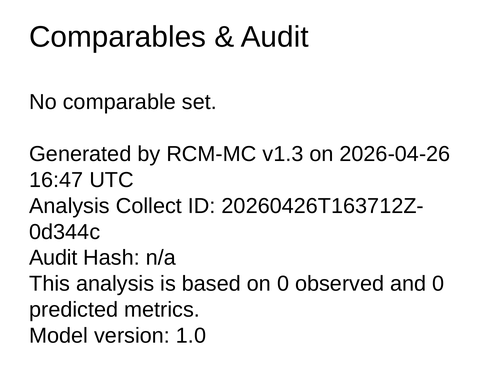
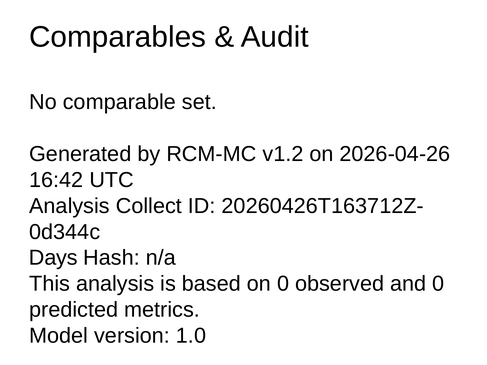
v1.3: v1.3 -> v1.2
16:47: 16:47 -> 16:42
Audit at (53, 258): Audit -> Days
